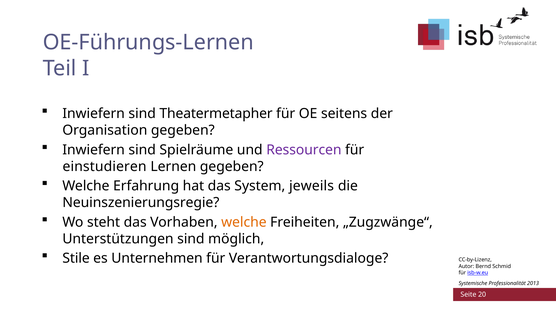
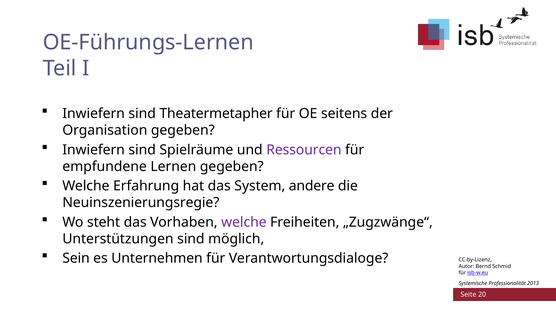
einstudieren: einstudieren -> empfundene
jeweils: jeweils -> andere
welche at (244, 222) colour: orange -> purple
Stile: Stile -> Sein
